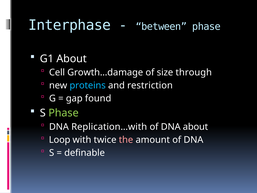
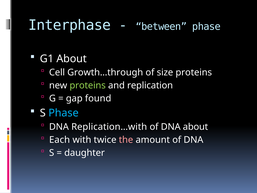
Growth…damage: Growth…damage -> Growth…through
size through: through -> proteins
proteins at (88, 85) colour: light blue -> light green
restriction: restriction -> replication
Phase at (64, 113) colour: light green -> light blue
Loop: Loop -> Each
definable: definable -> daughter
